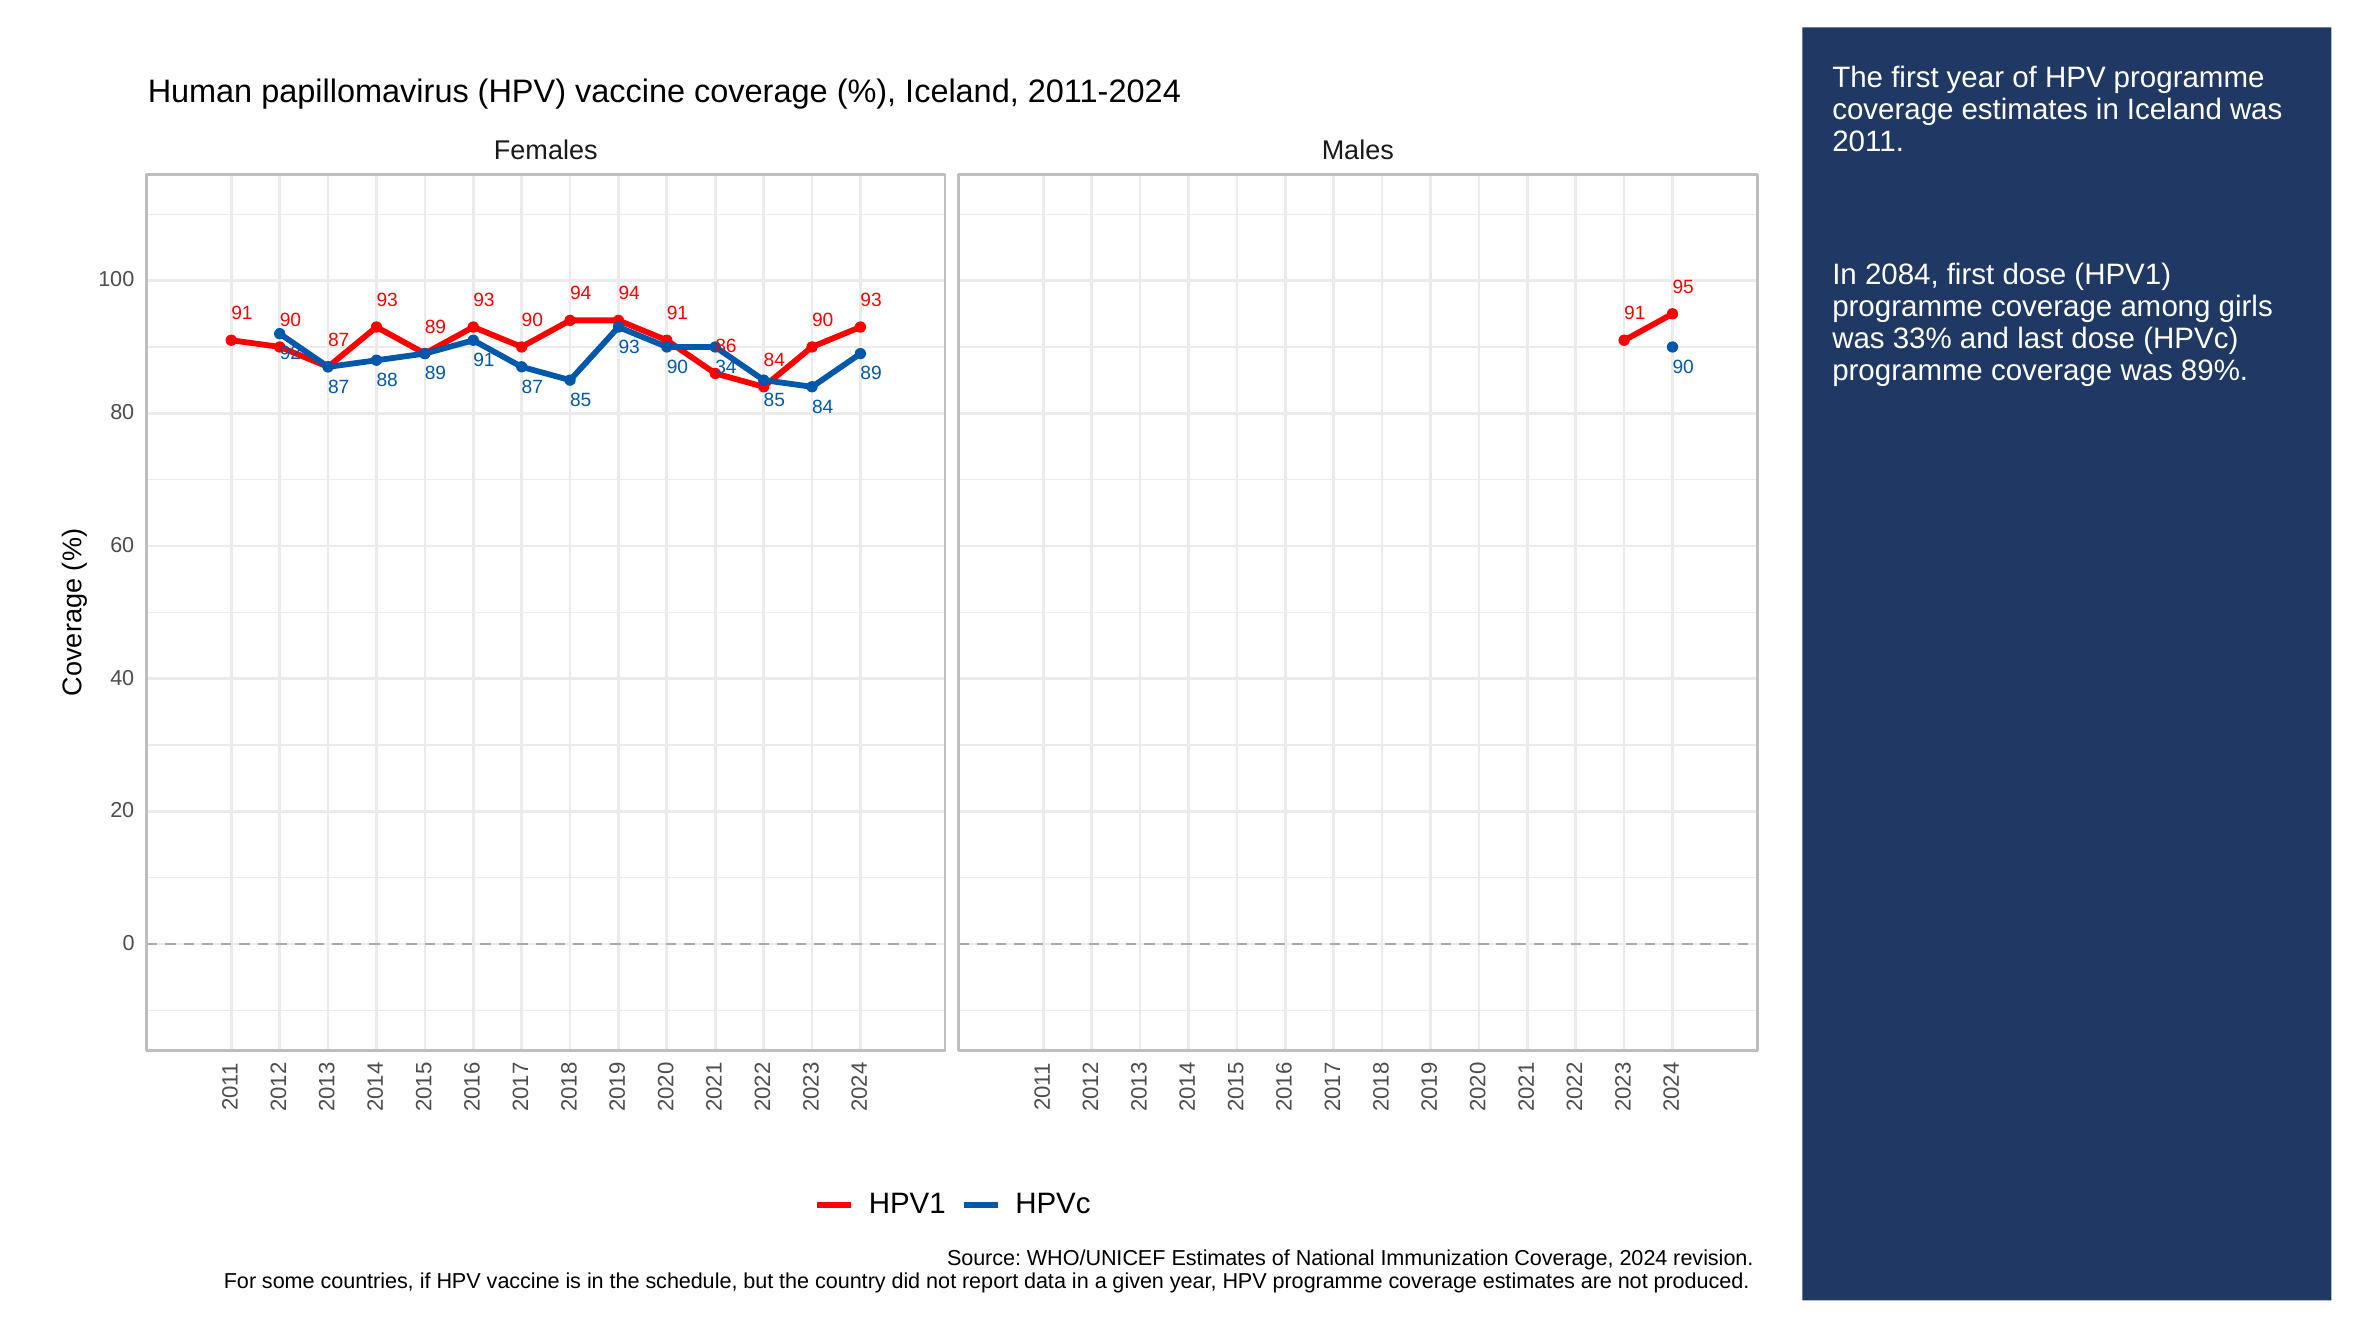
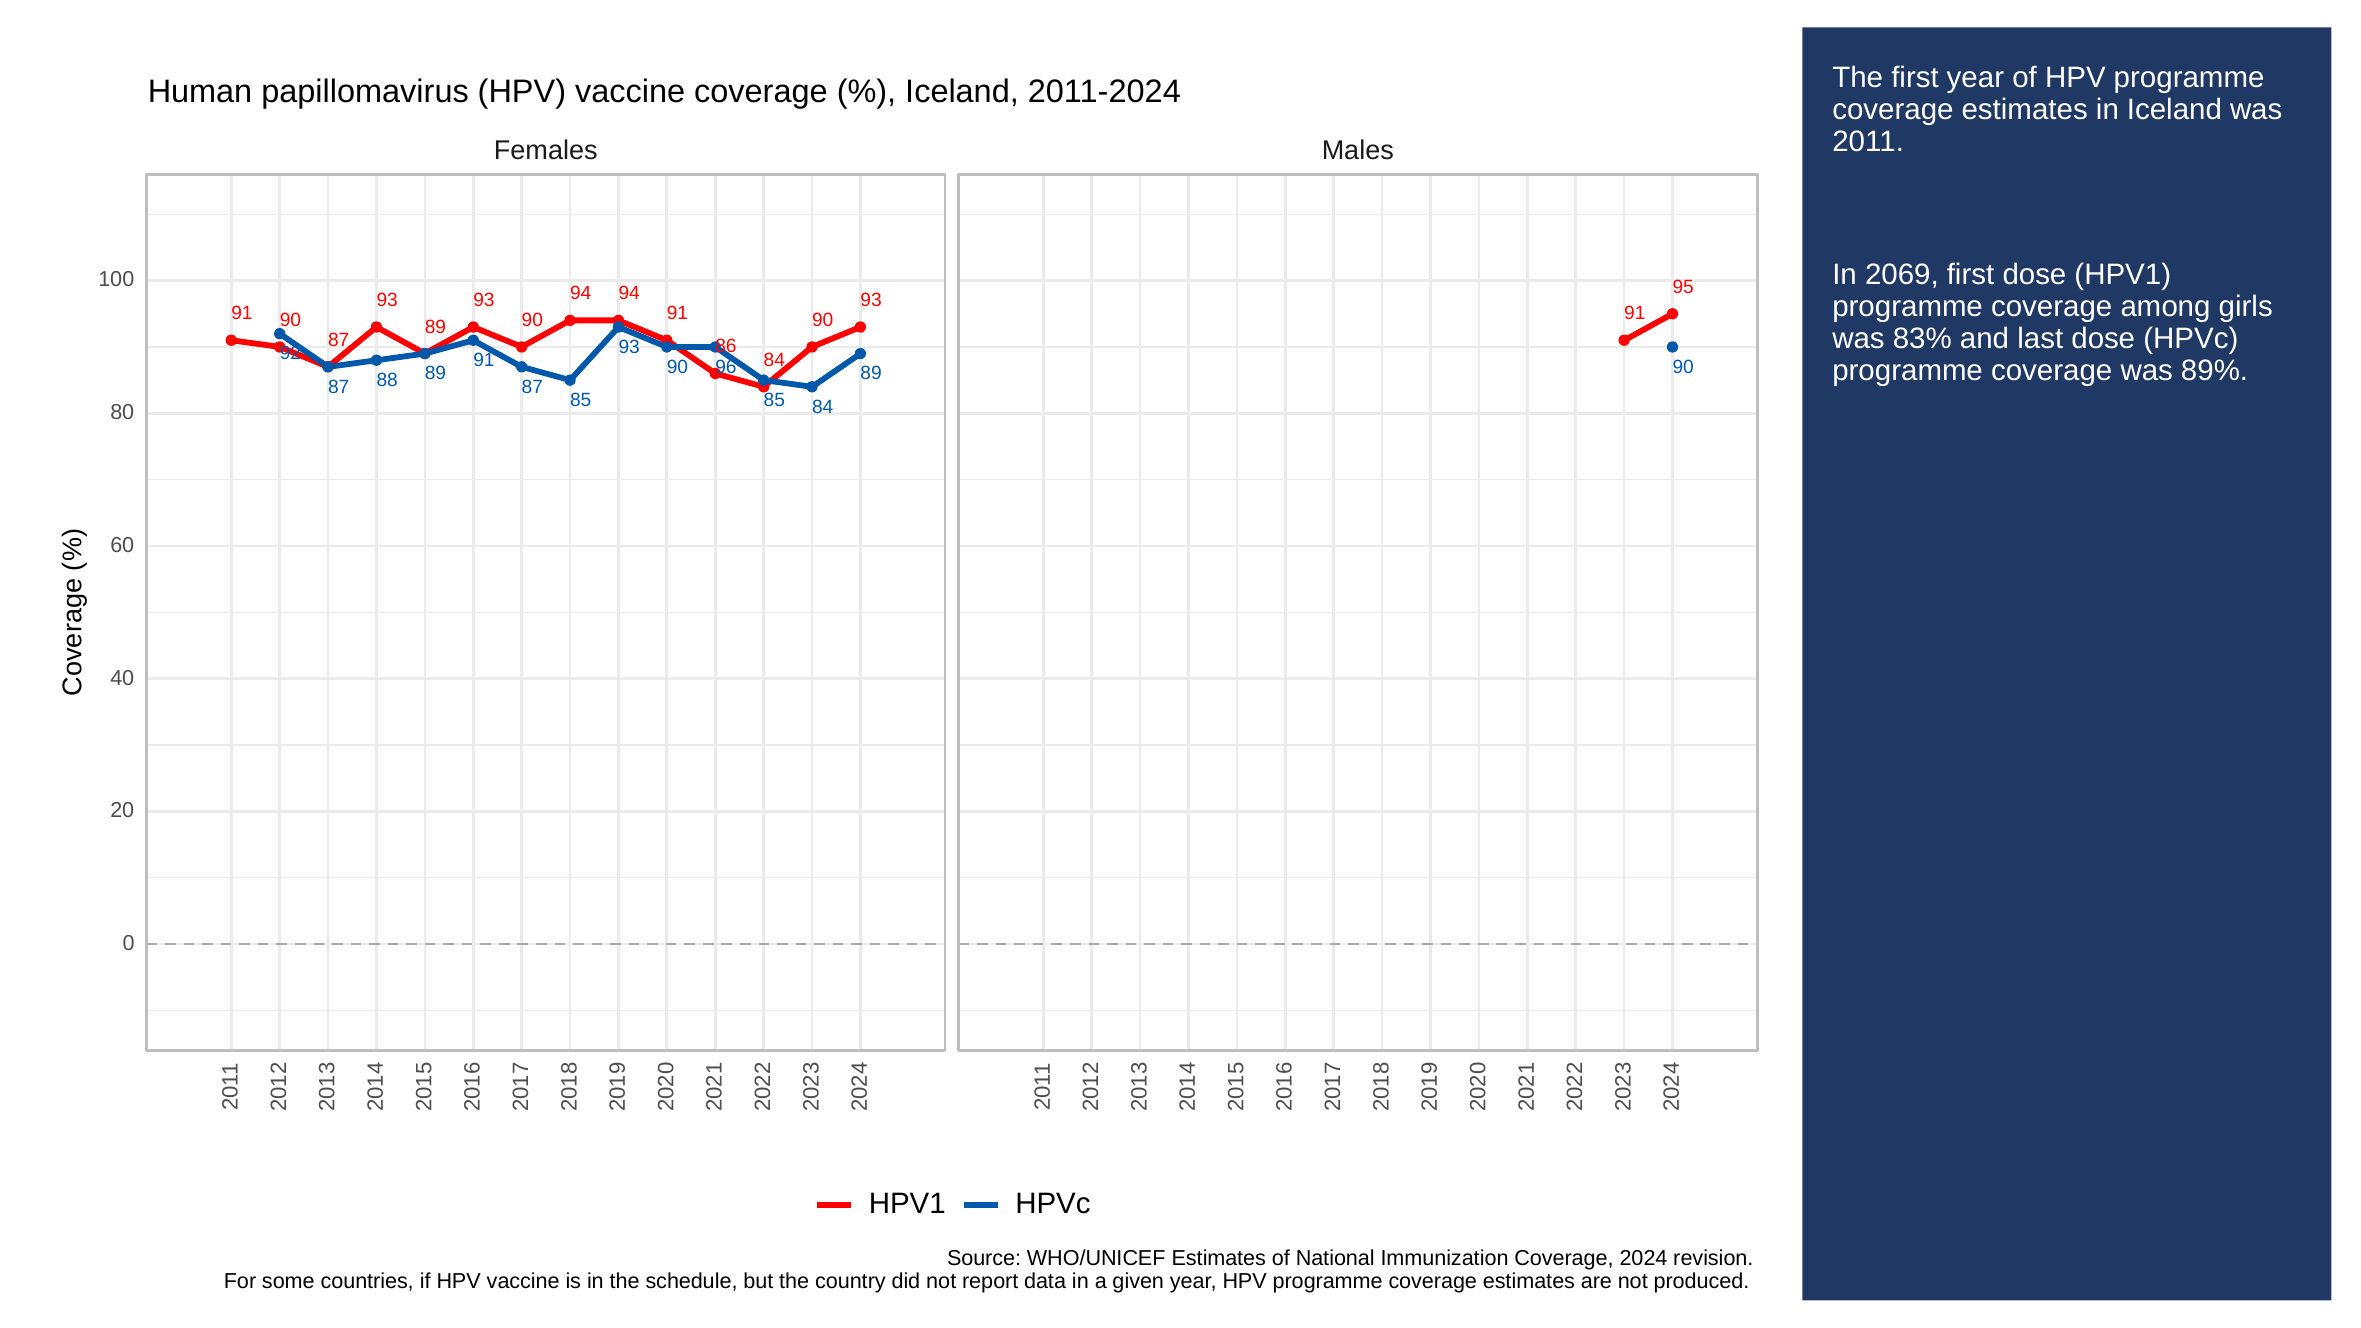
2084: 2084 -> 2069
33%: 33% -> 83%
34: 34 -> 96
